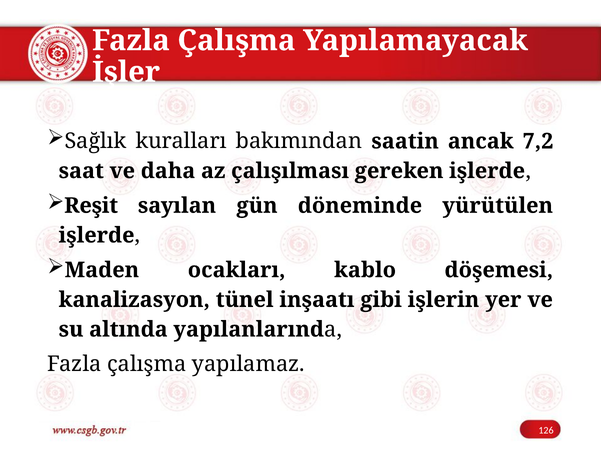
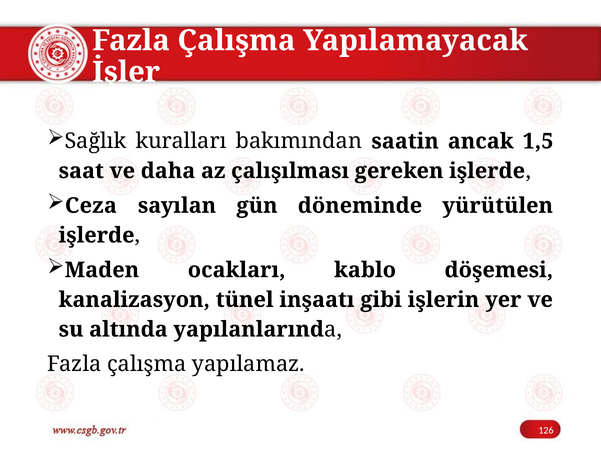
7,2: 7,2 -> 1,5
Reşit: Reşit -> Ceza
